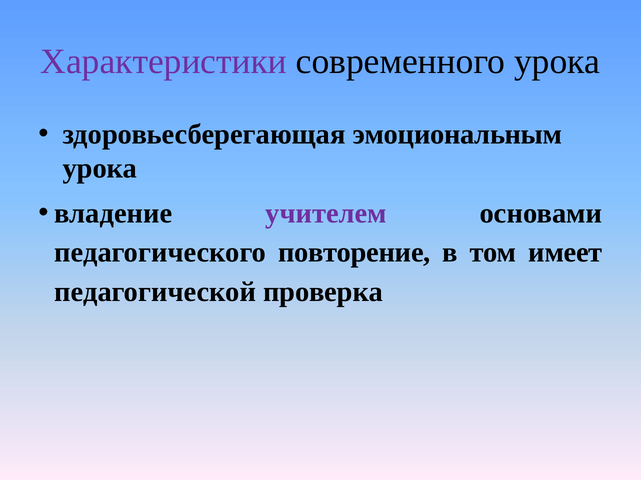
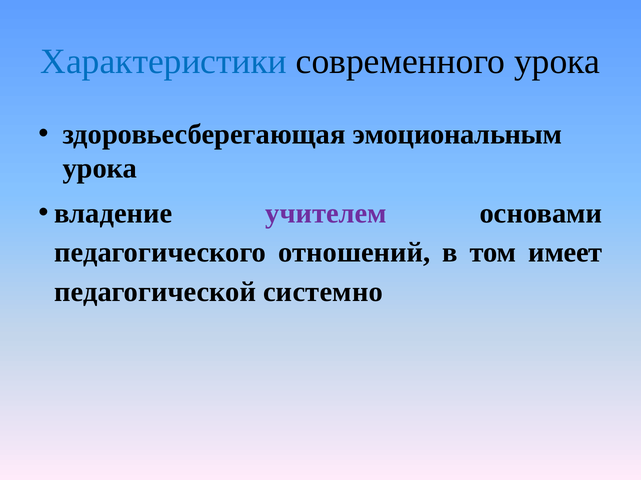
Характеристики colour: purple -> blue
повторение: повторение -> отношений
проверка: проверка -> системно
